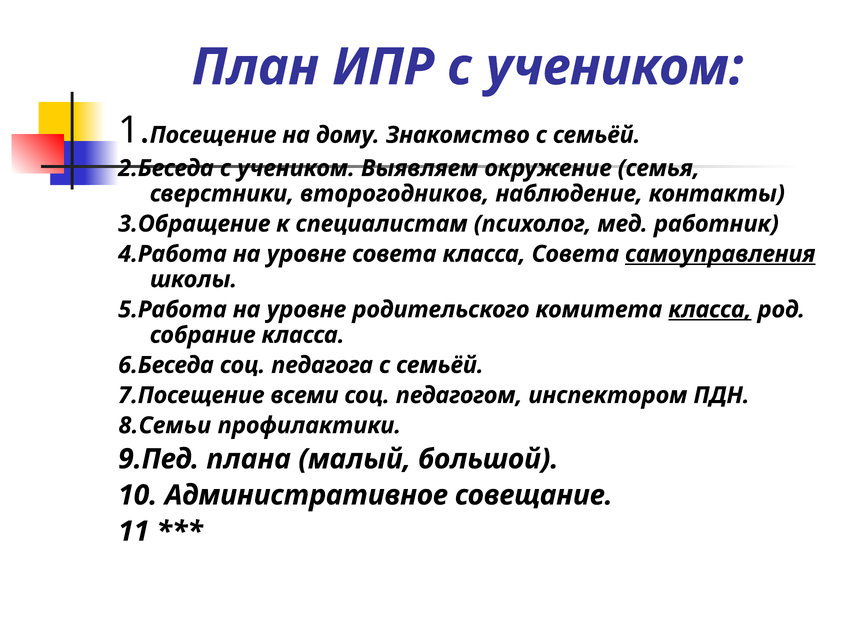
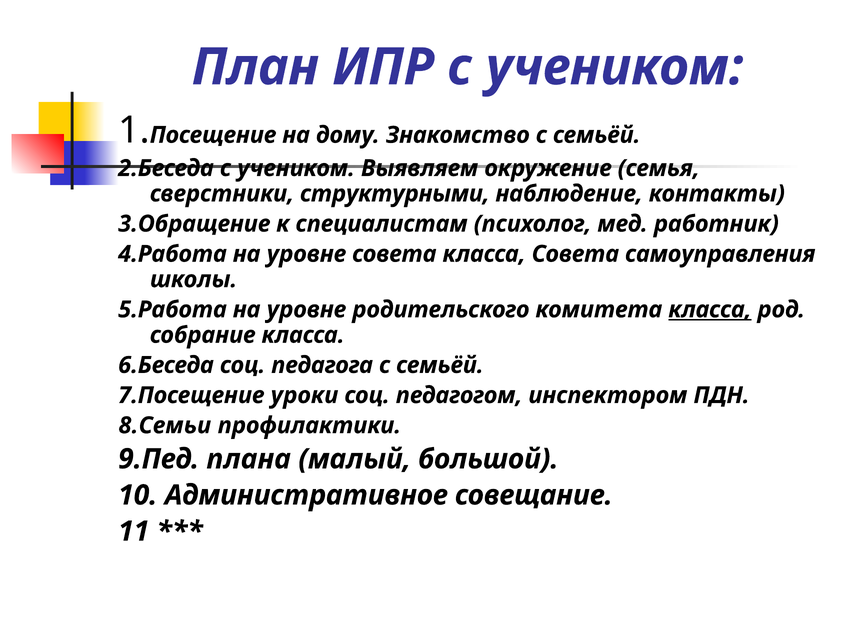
второгодников: второгодников -> структурными
самоуправления underline: present -> none
всеми: всеми -> уроки
